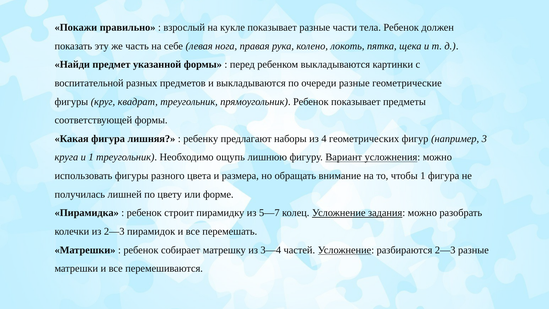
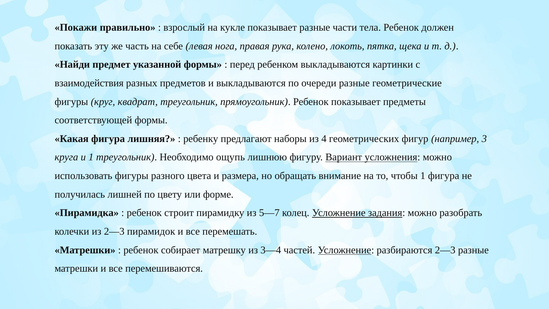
воспитательной: воспитательной -> взаимодействия
